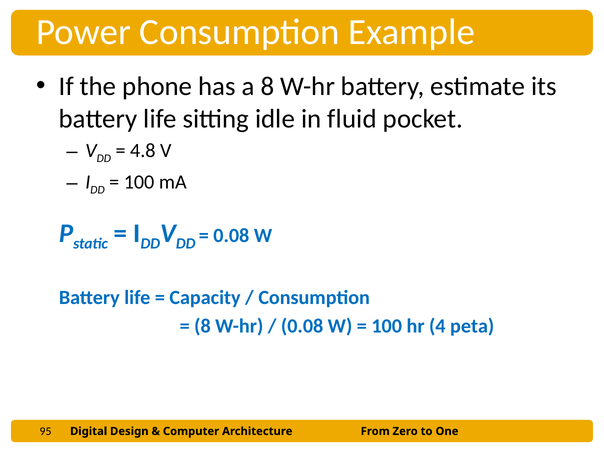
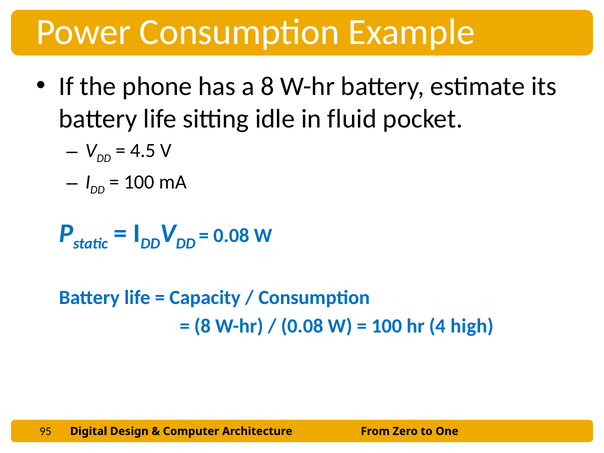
4.8: 4.8 -> 4.5
peta: peta -> high
